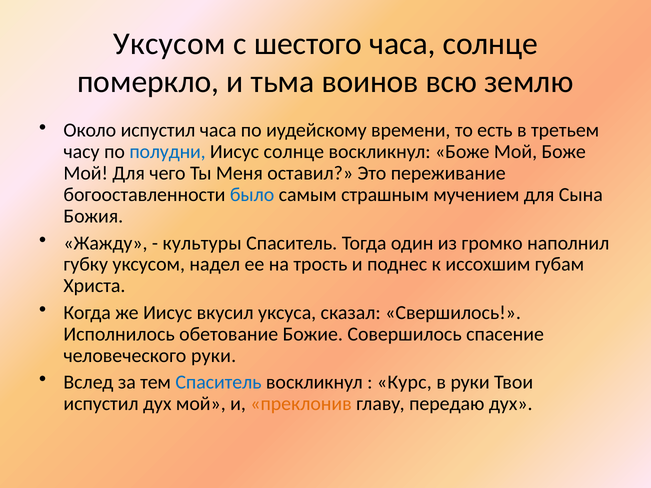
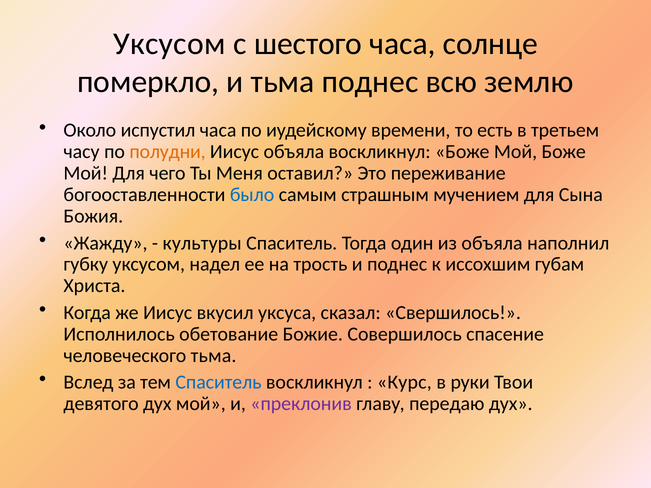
тьма воинов: воинов -> поднес
полудни colour: blue -> orange
Иисус солнце: солнце -> объяла
из громко: громко -> объяла
человеческого руки: руки -> тьма
испустил at (101, 404): испустил -> девятого
преклонив colour: orange -> purple
